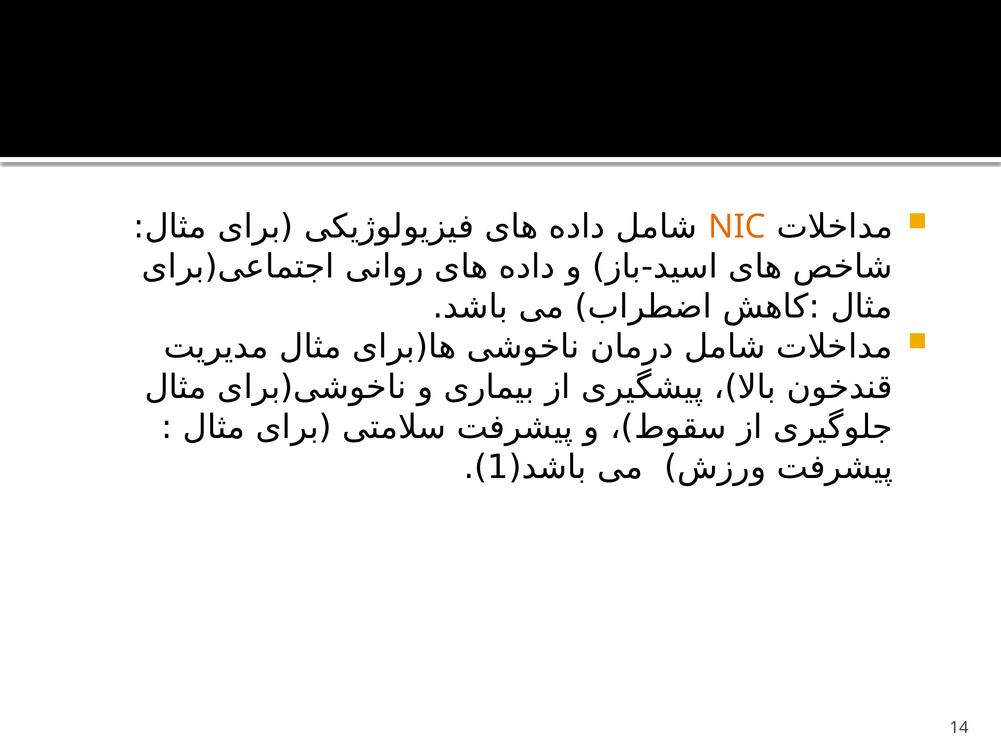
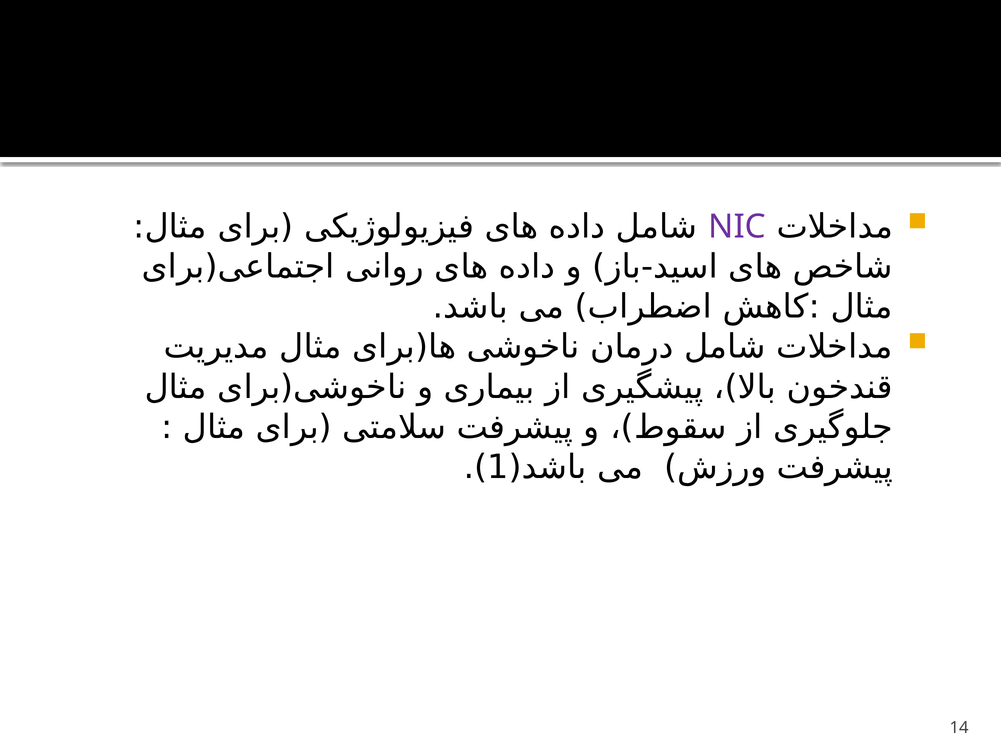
NIC colour: orange -> purple
